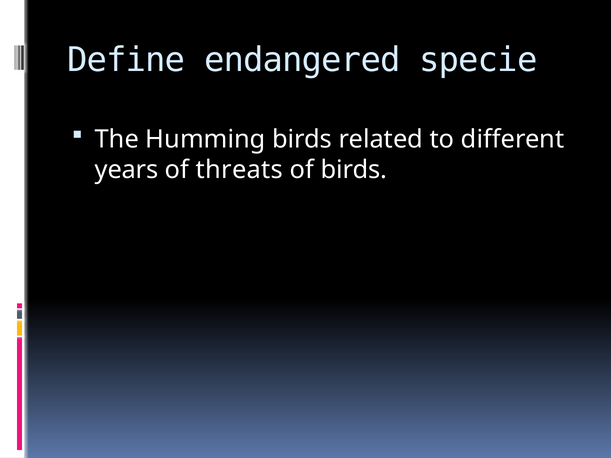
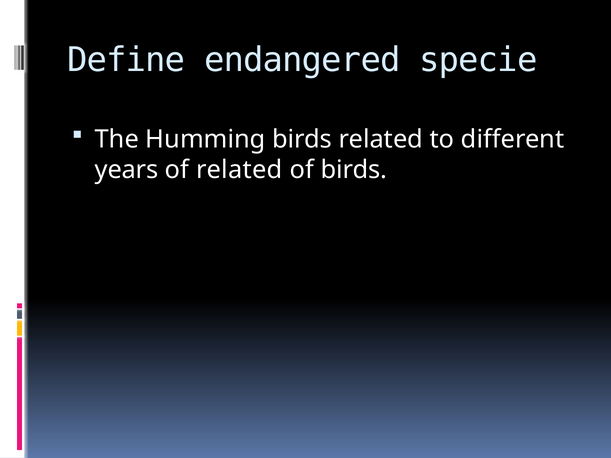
of threats: threats -> related
